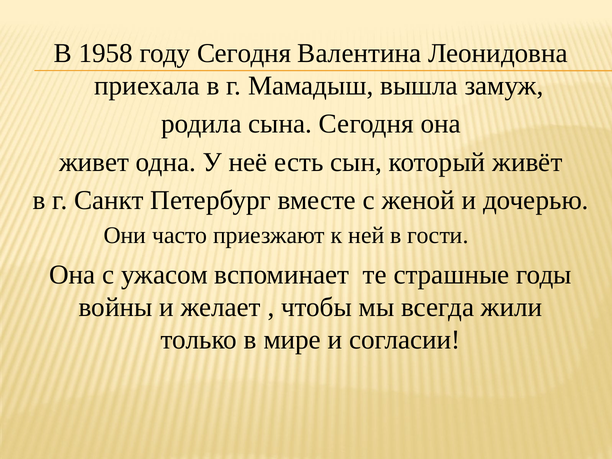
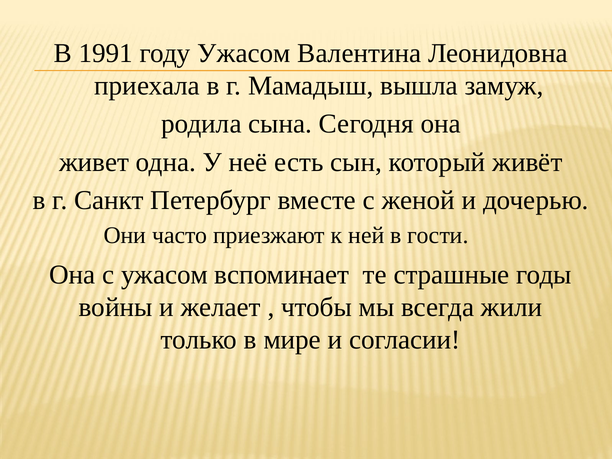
1958: 1958 -> 1991
году Сегодня: Сегодня -> Ужасом
